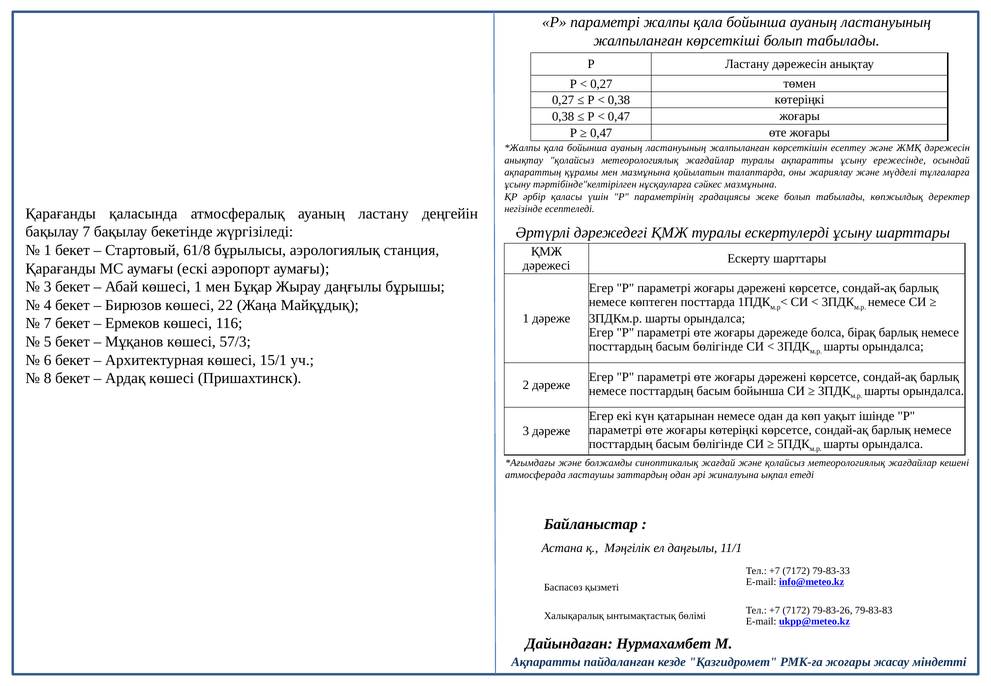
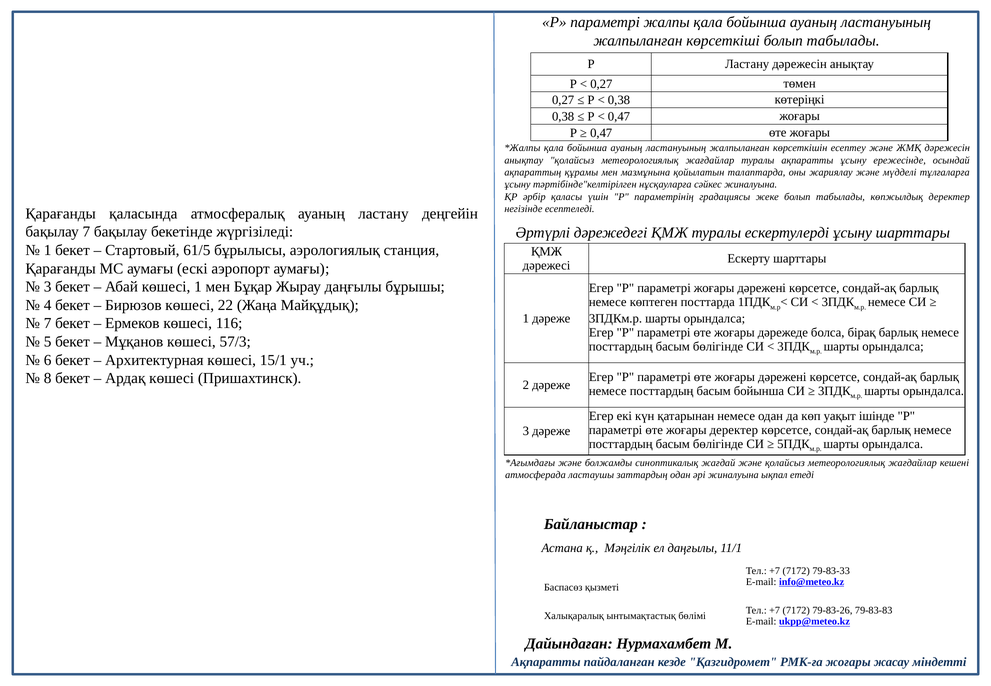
сәйкес мазмұнына: мазмұнына -> жиналуына
61/8: 61/8 -> 61/5
жоғары көтеріңкі: көтеріңкі -> деректер
